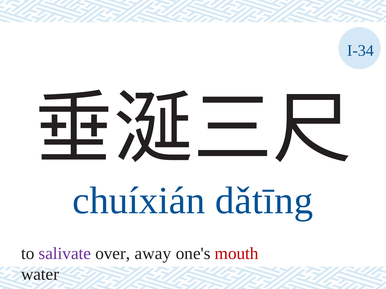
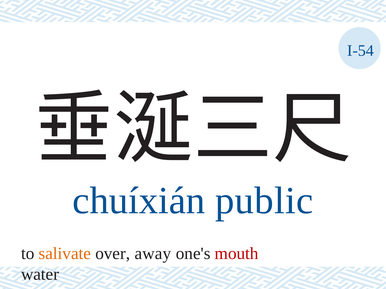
I-34: I-34 -> I-54
dǎtīng: dǎtīng -> public
salivate colour: purple -> orange
